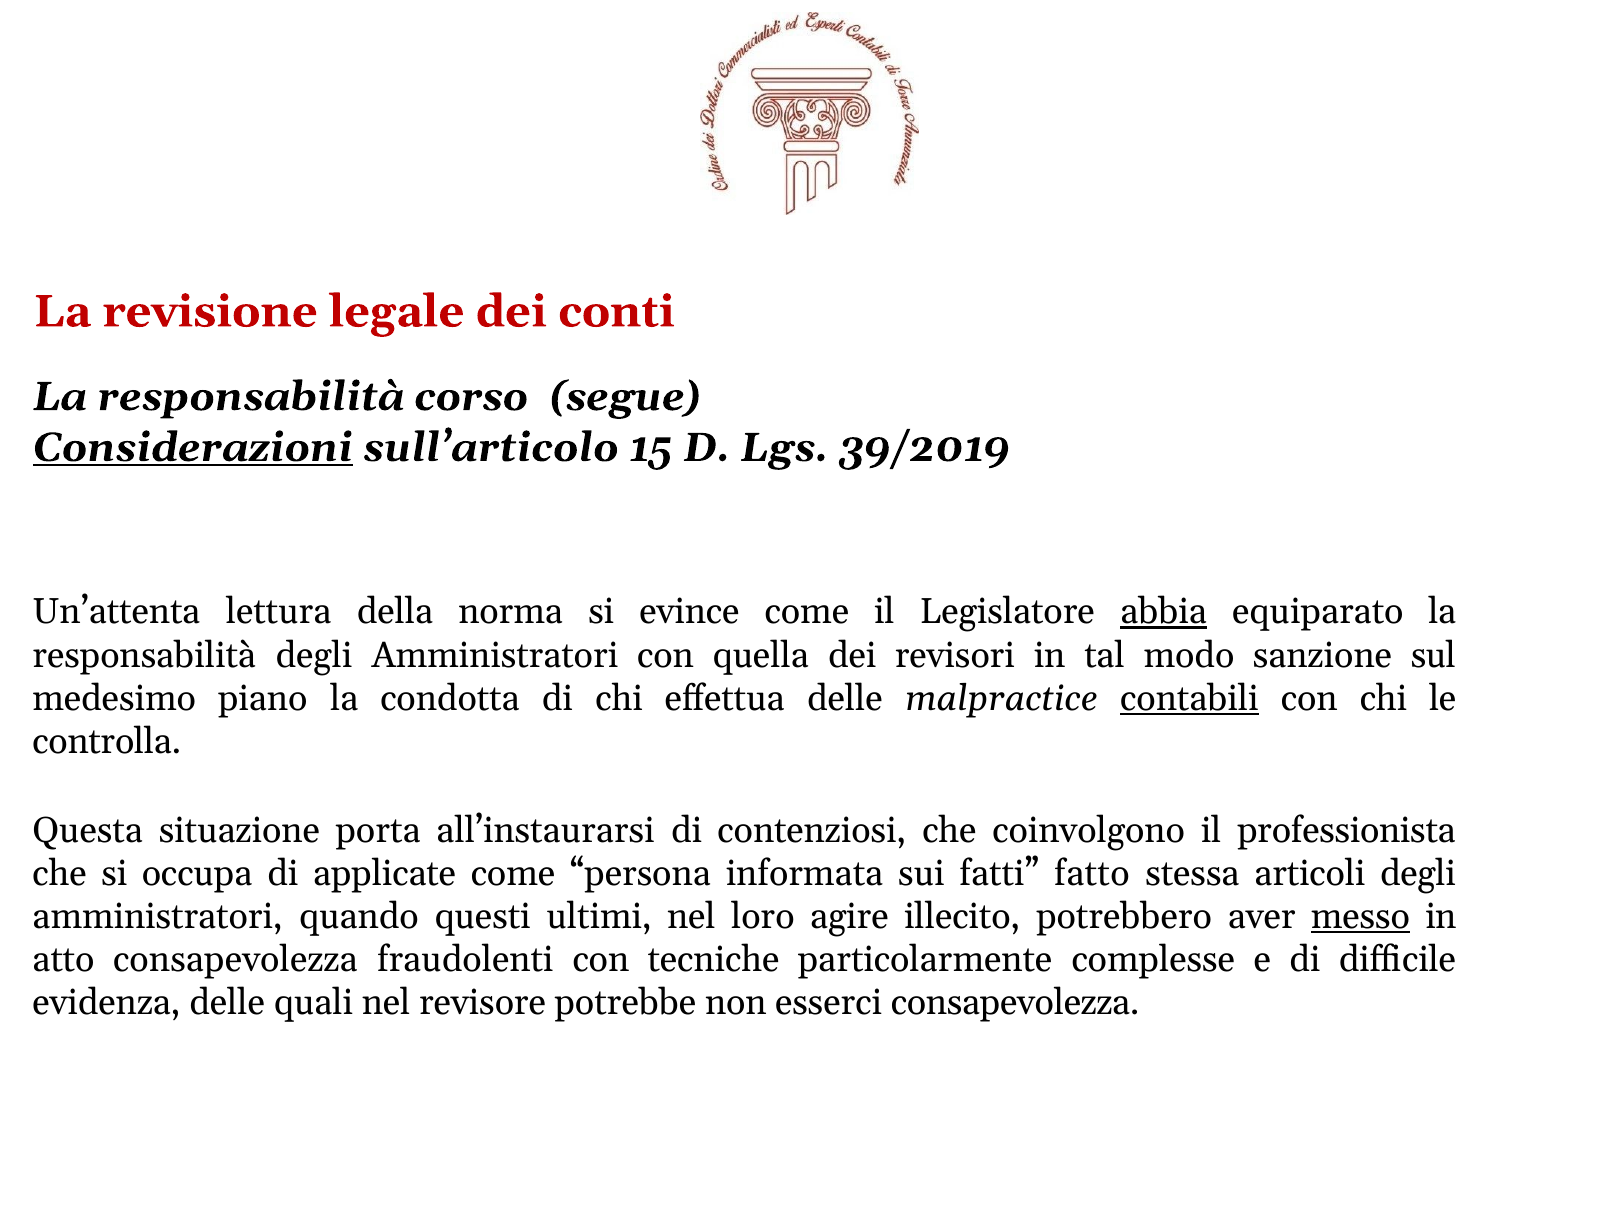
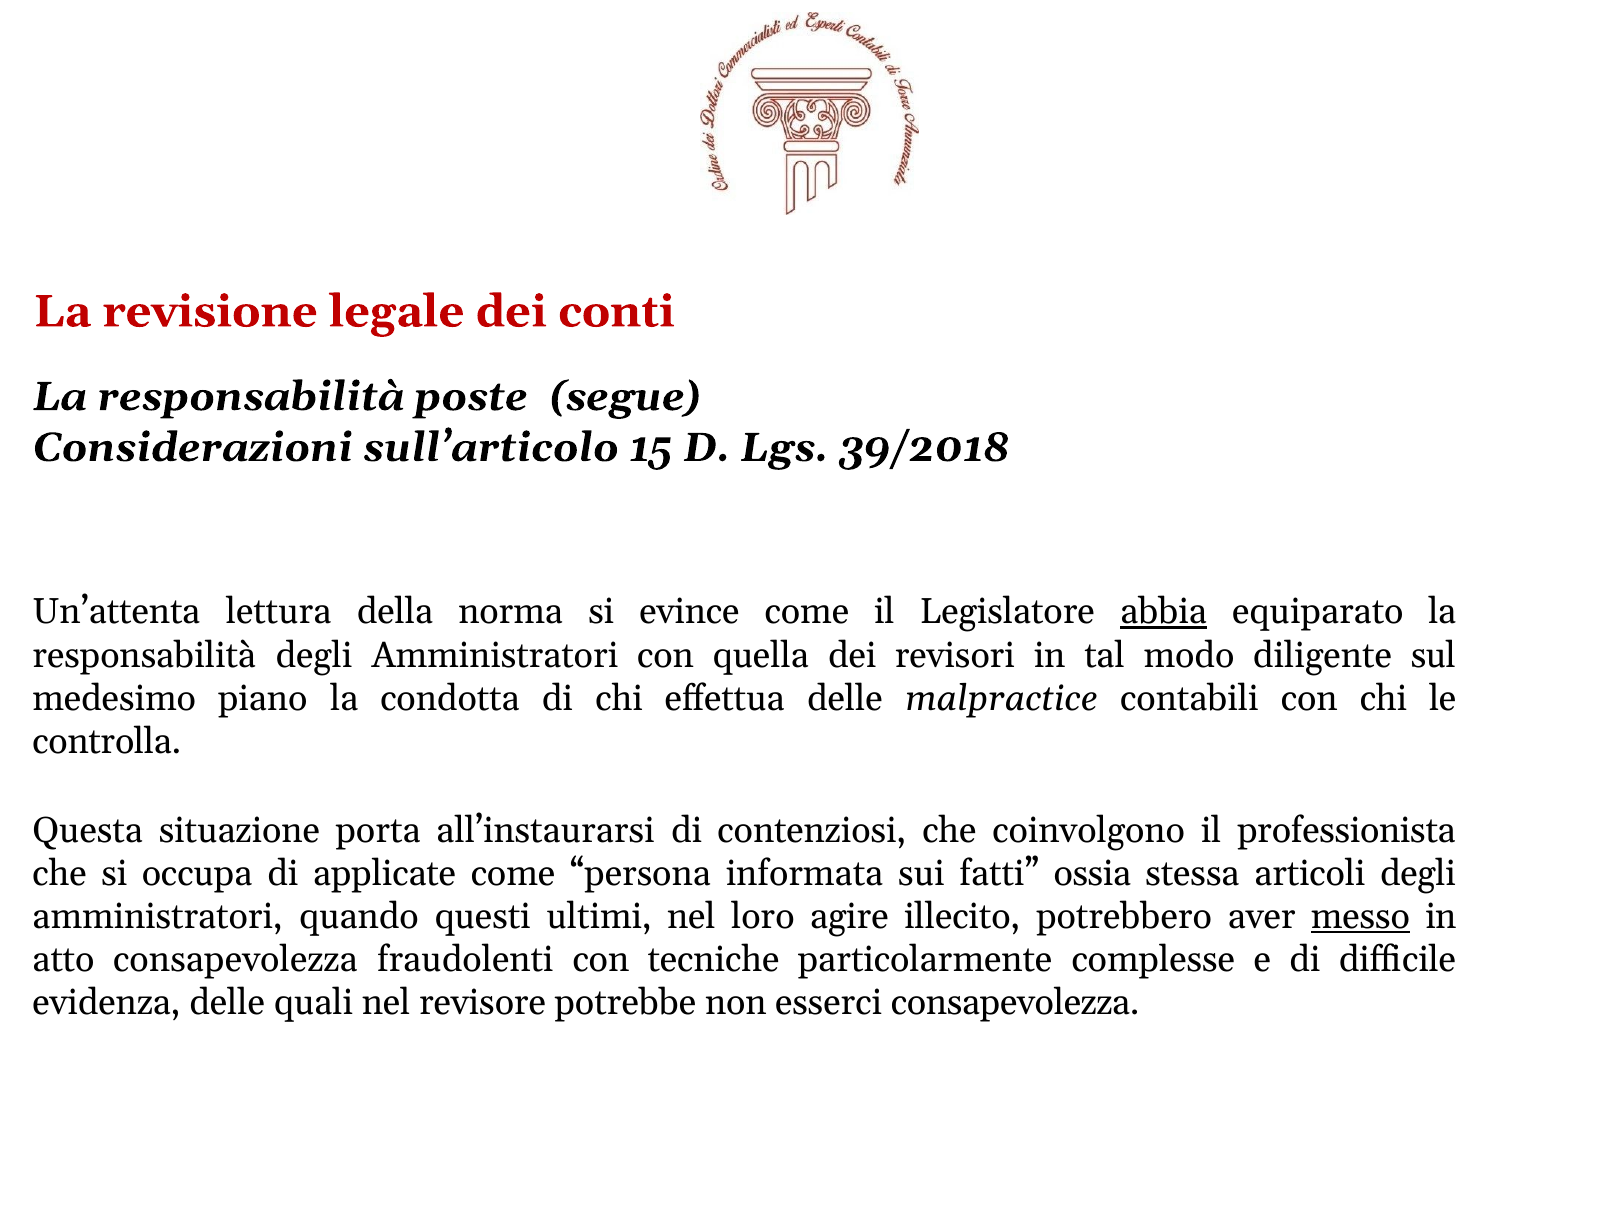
corso: corso -> poste
Considerazioni underline: present -> none
39/2019: 39/2019 -> 39/2018
sanzione: sanzione -> diligente
contabili underline: present -> none
fatto: fatto -> ossia
